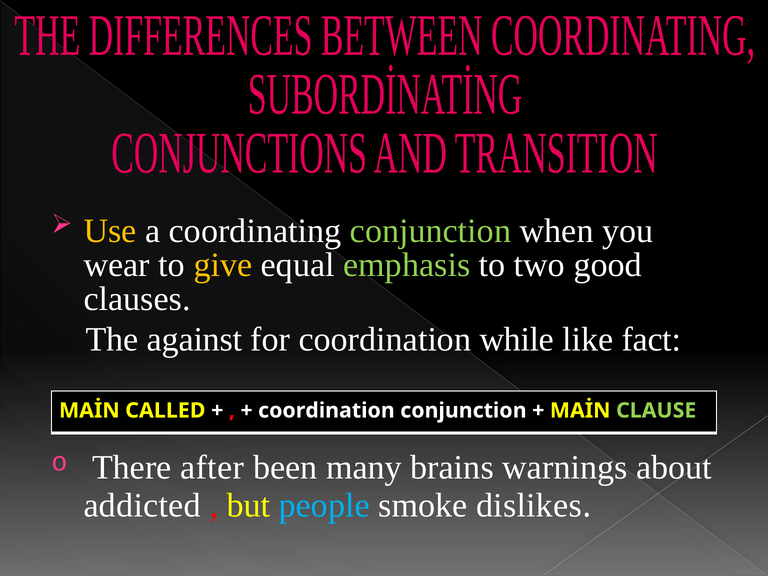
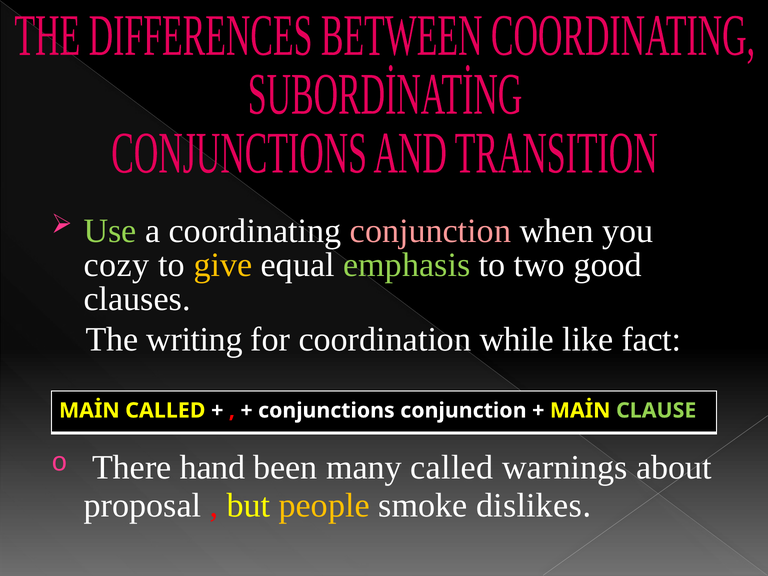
Use colour: yellow -> light green
conjunction at (430, 231) colour: light green -> pink
wear: wear -> cozy
against: against -> writing
coordination at (326, 411): coordination -> conjunctions
after: after -> hand
many brains: brains -> called
addicted: addicted -> proposal
people colour: light blue -> yellow
